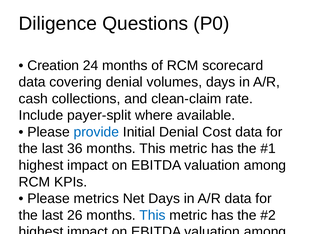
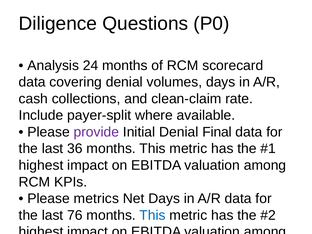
Creation: Creation -> Analysis
provide at (96, 132) colour: blue -> purple
Denial Cost: Cost -> Final
26: 26 -> 76
